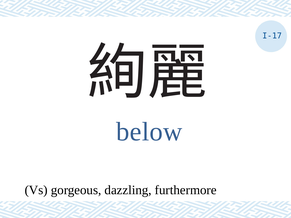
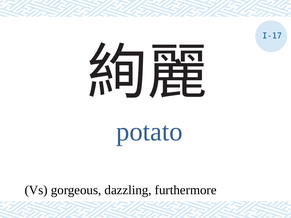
below: below -> potato
